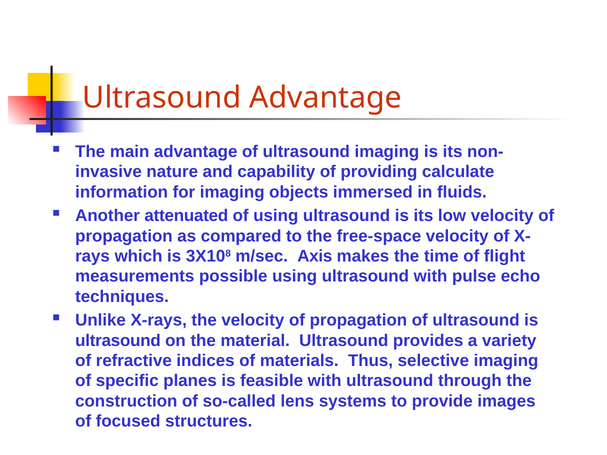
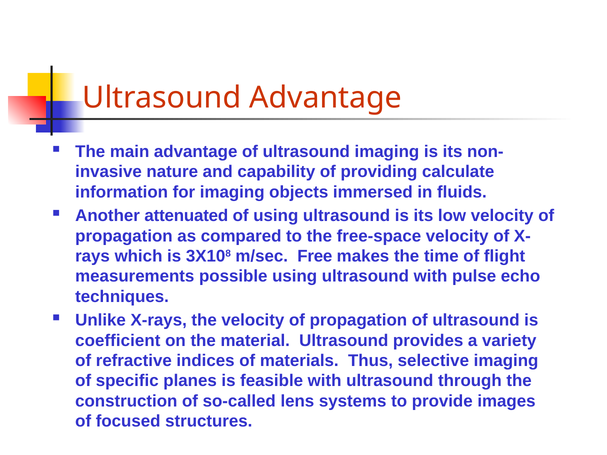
Axis: Axis -> Free
ultrasound at (118, 341): ultrasound -> coefficient
